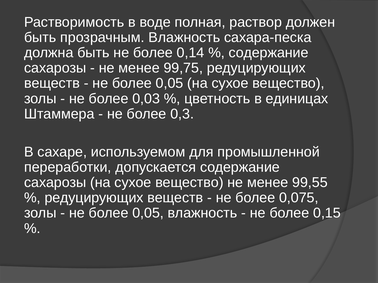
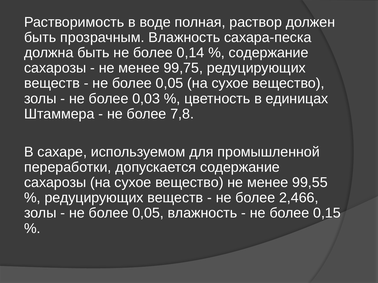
0,3: 0,3 -> 7,8
0,075: 0,075 -> 2,466
